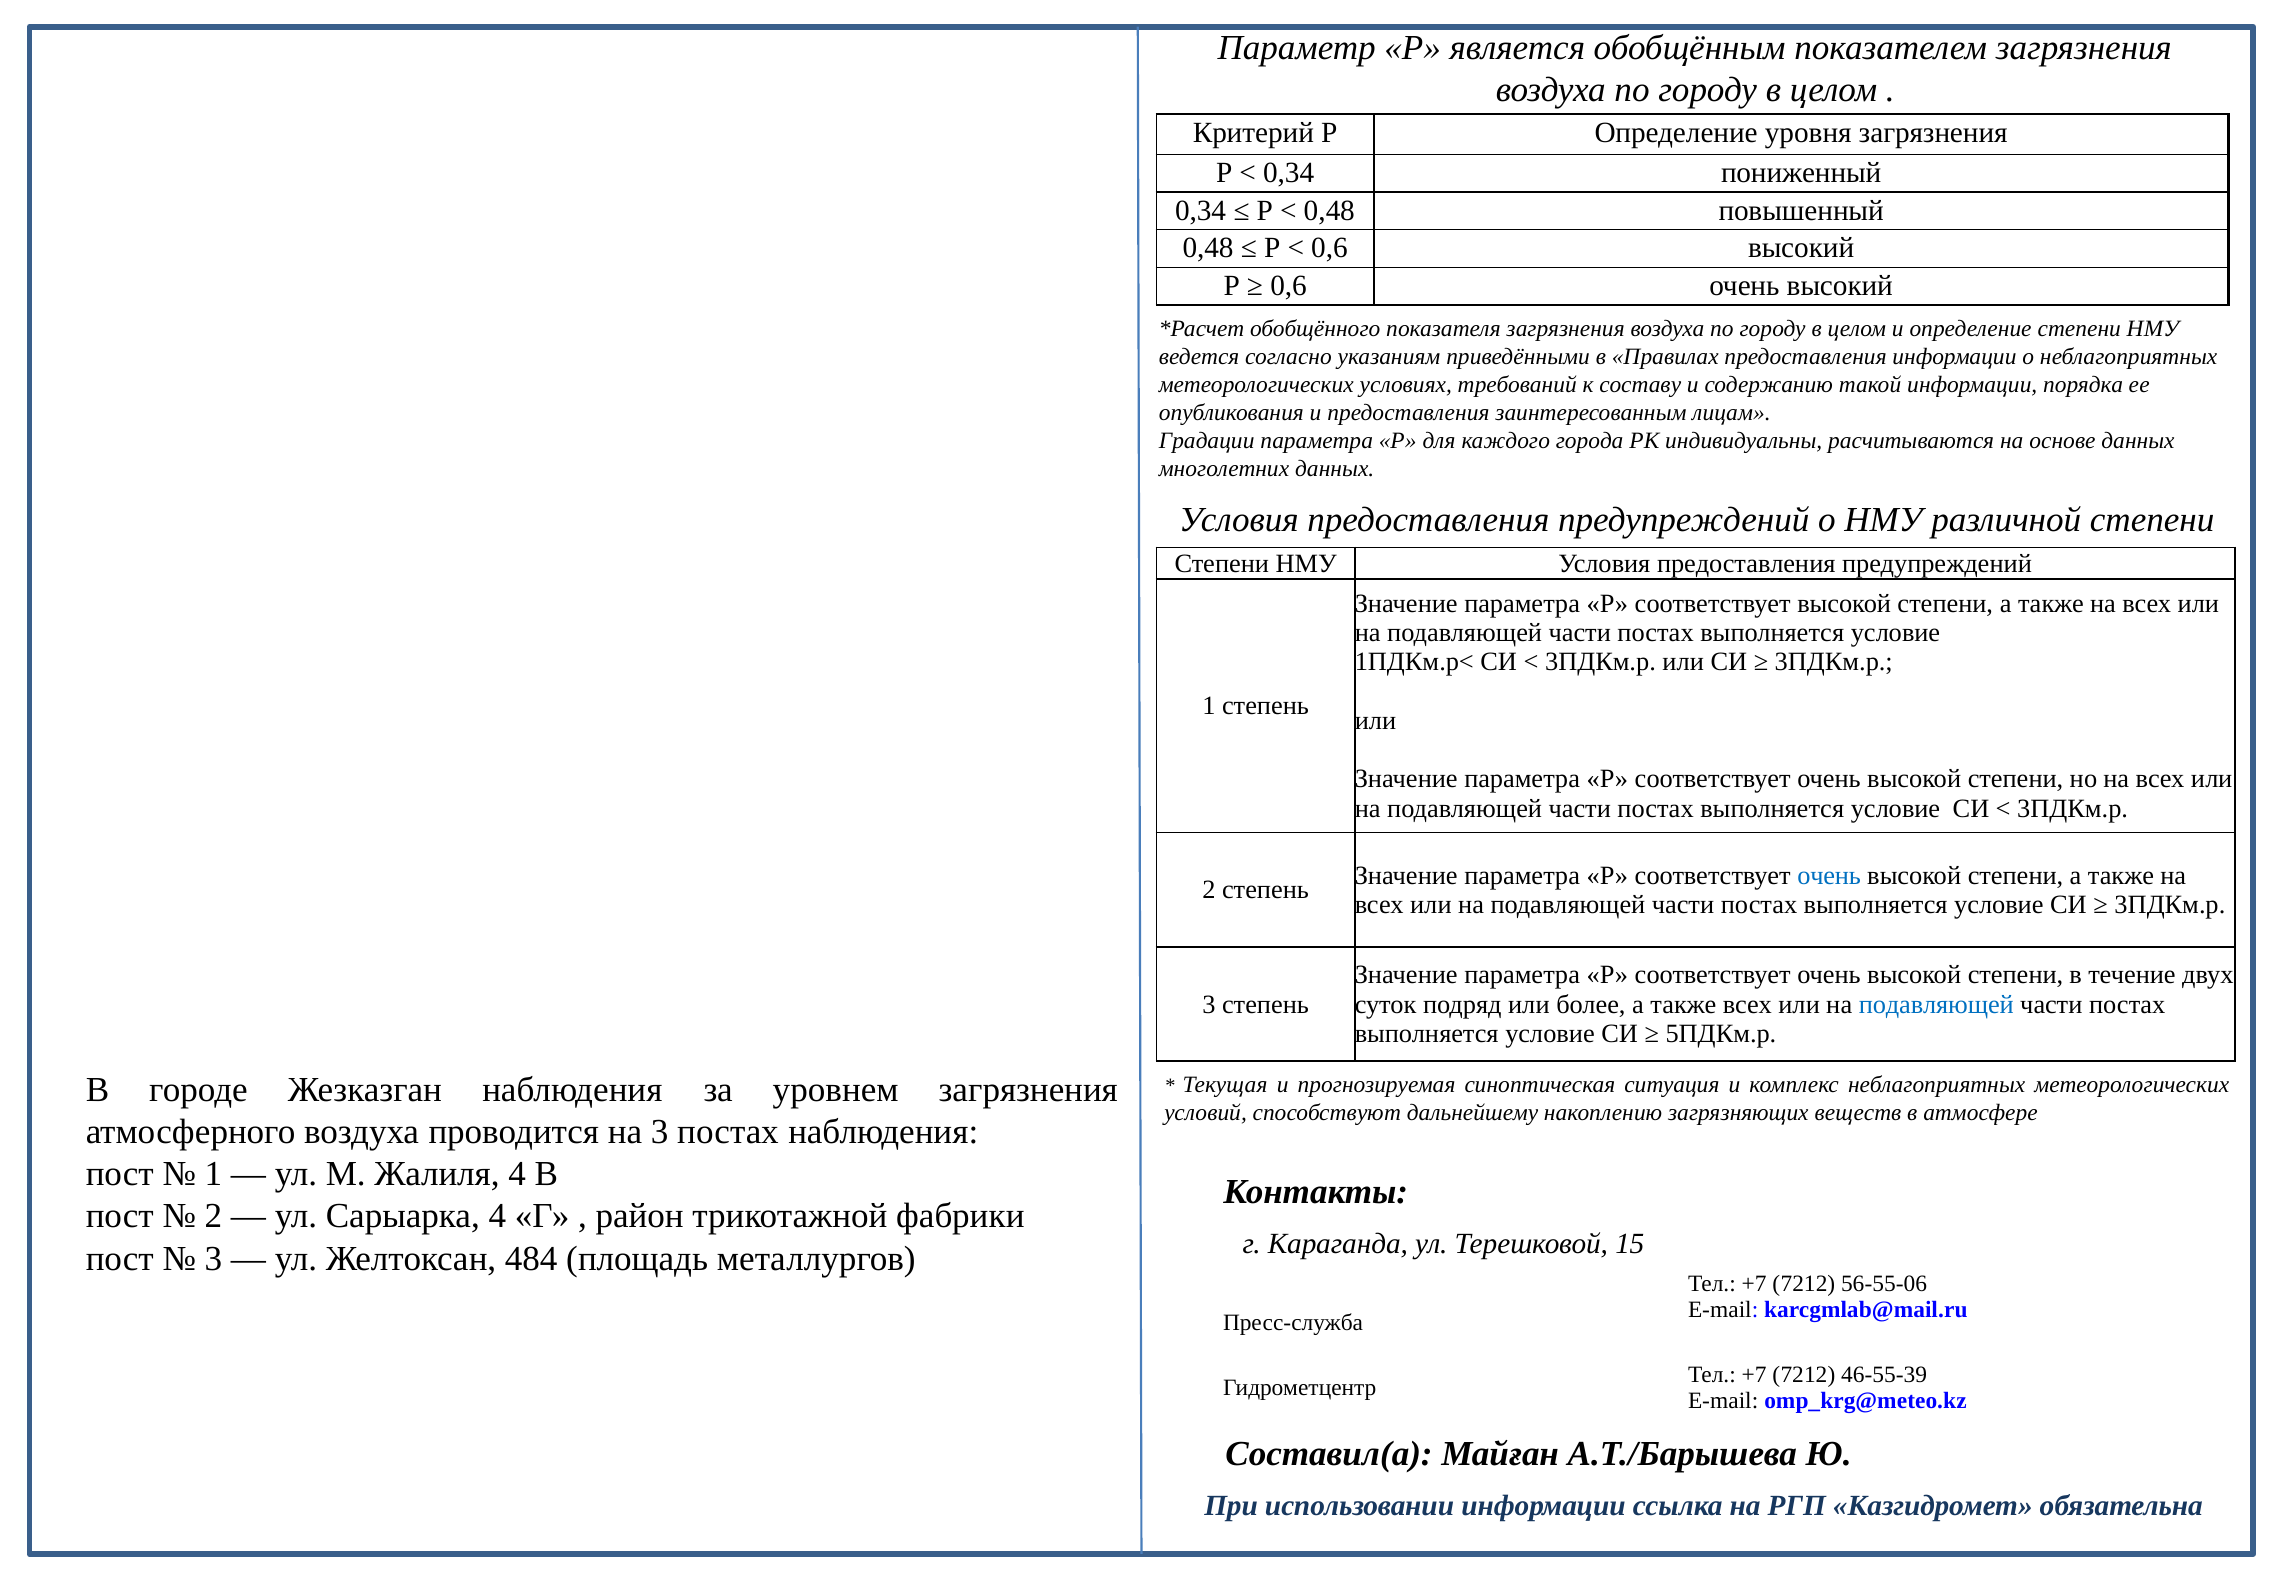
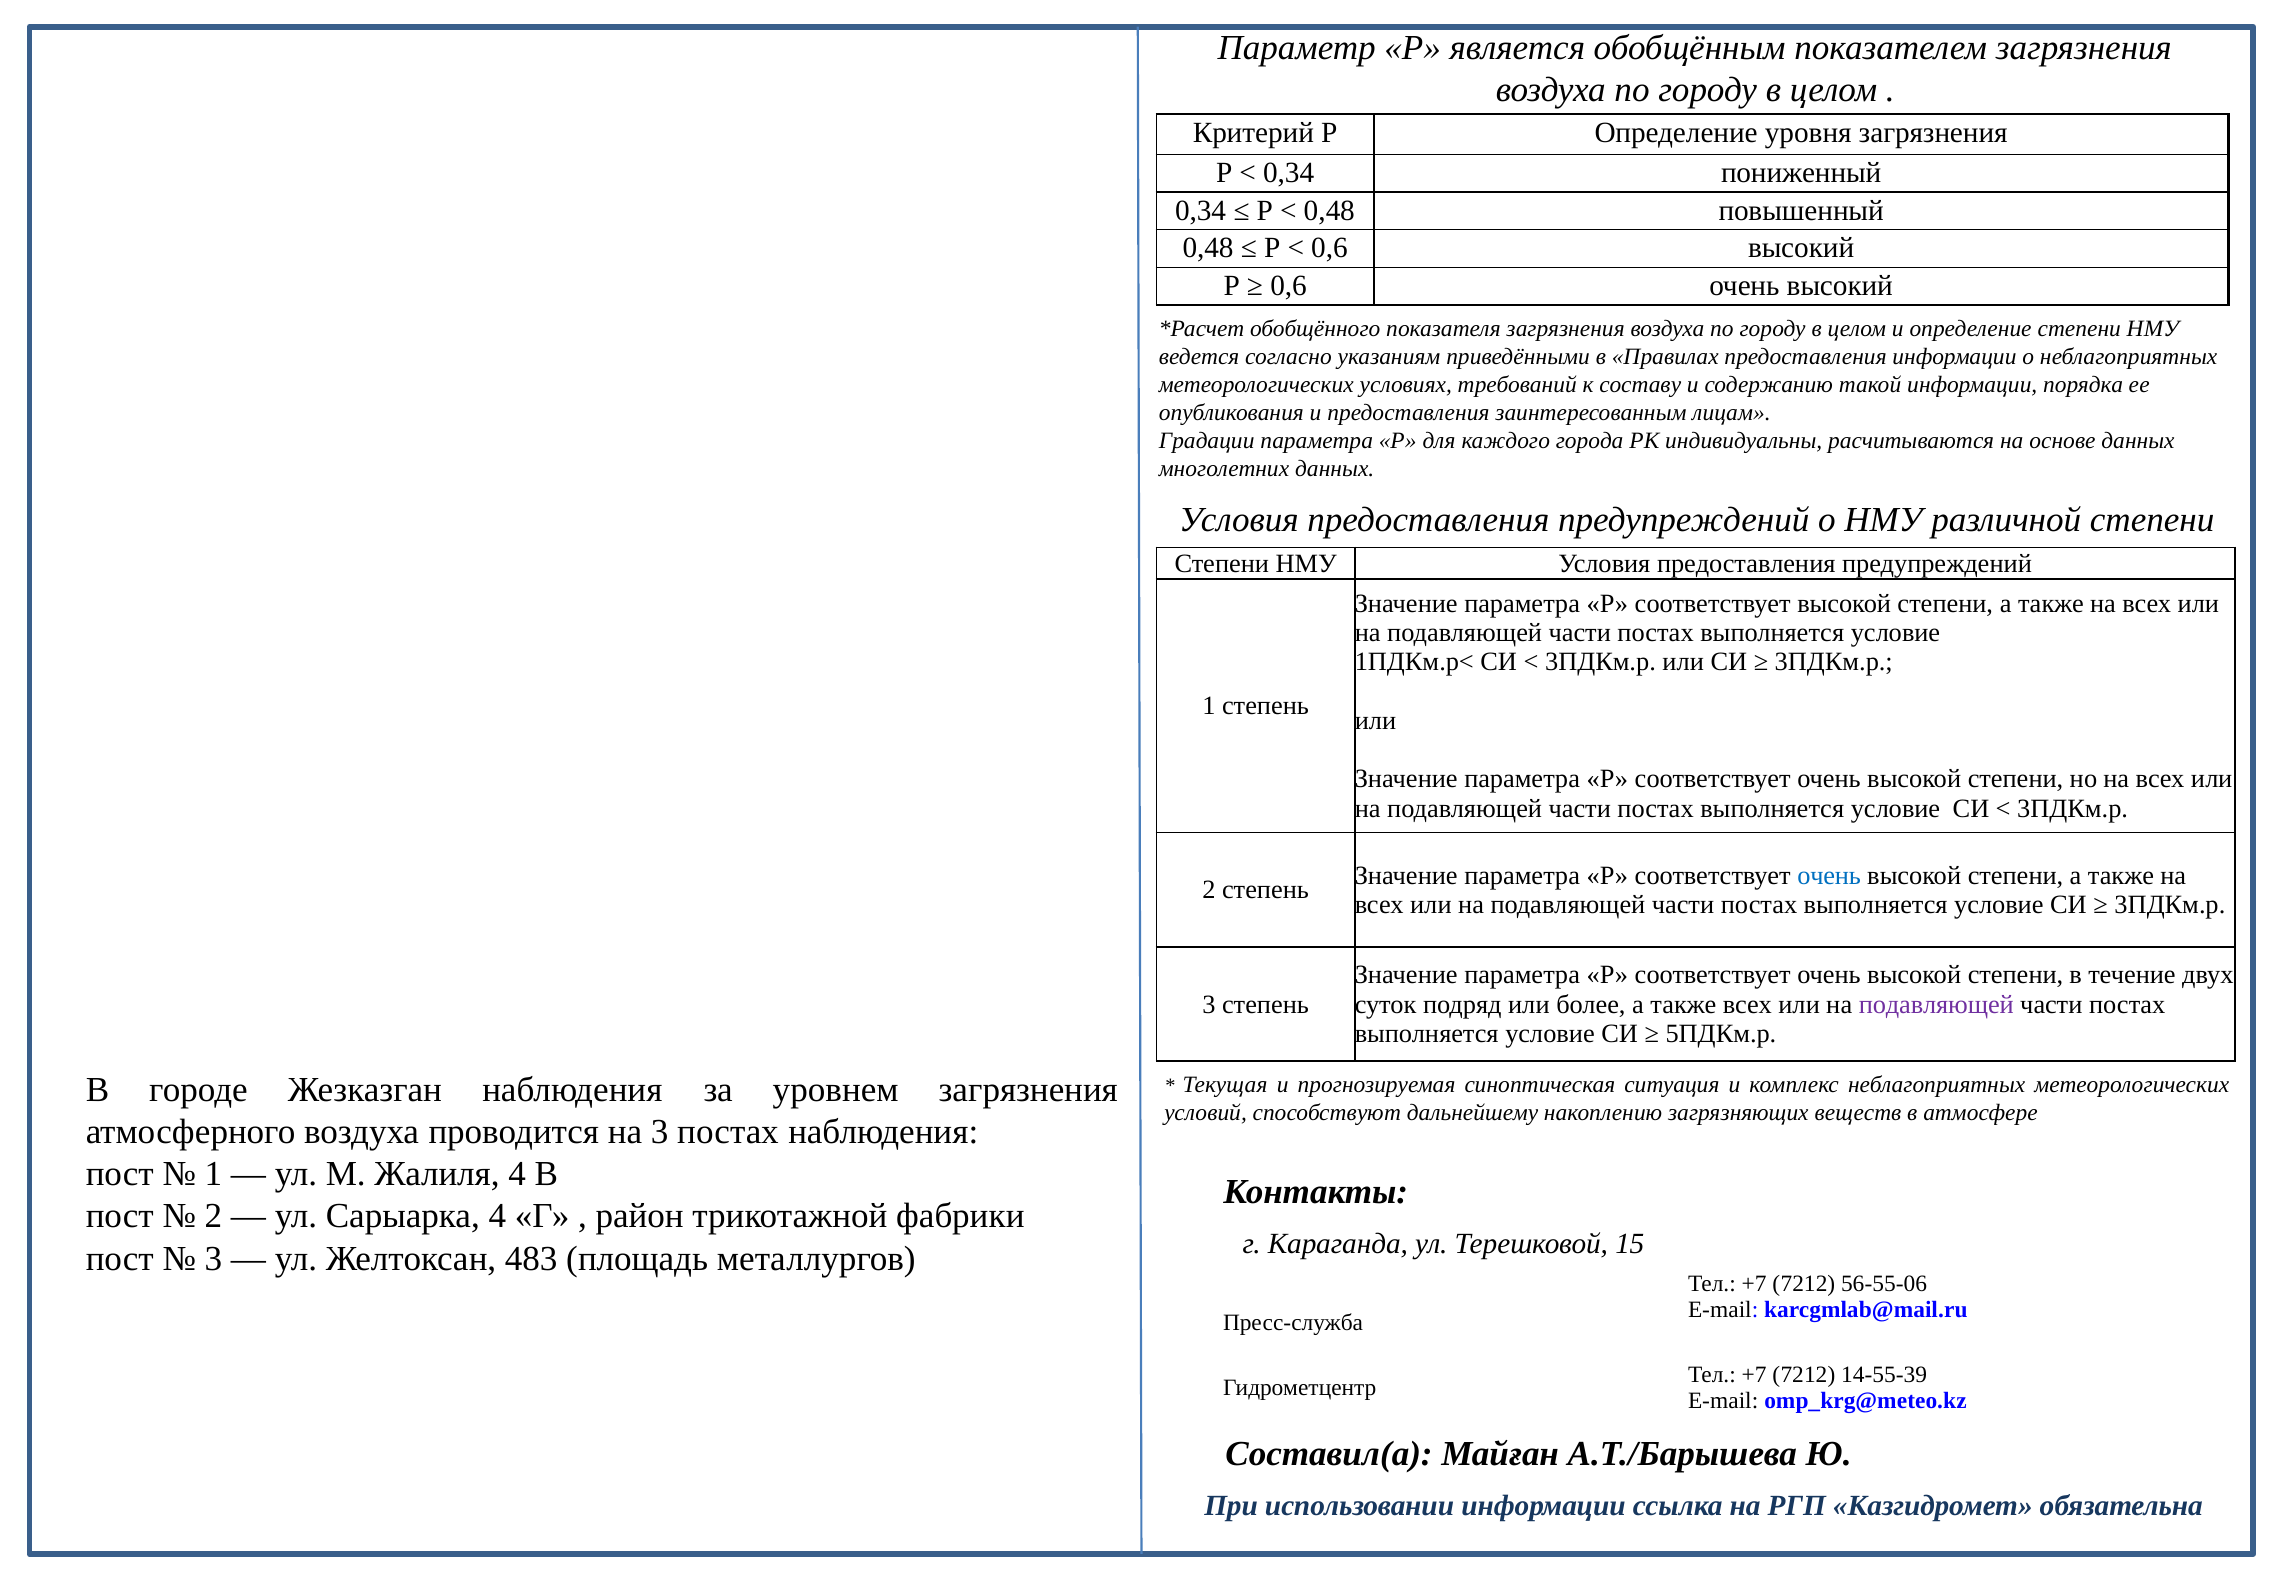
подавляющей at (1936, 1004) colour: blue -> purple
484: 484 -> 483
46-55-39: 46-55-39 -> 14-55-39
